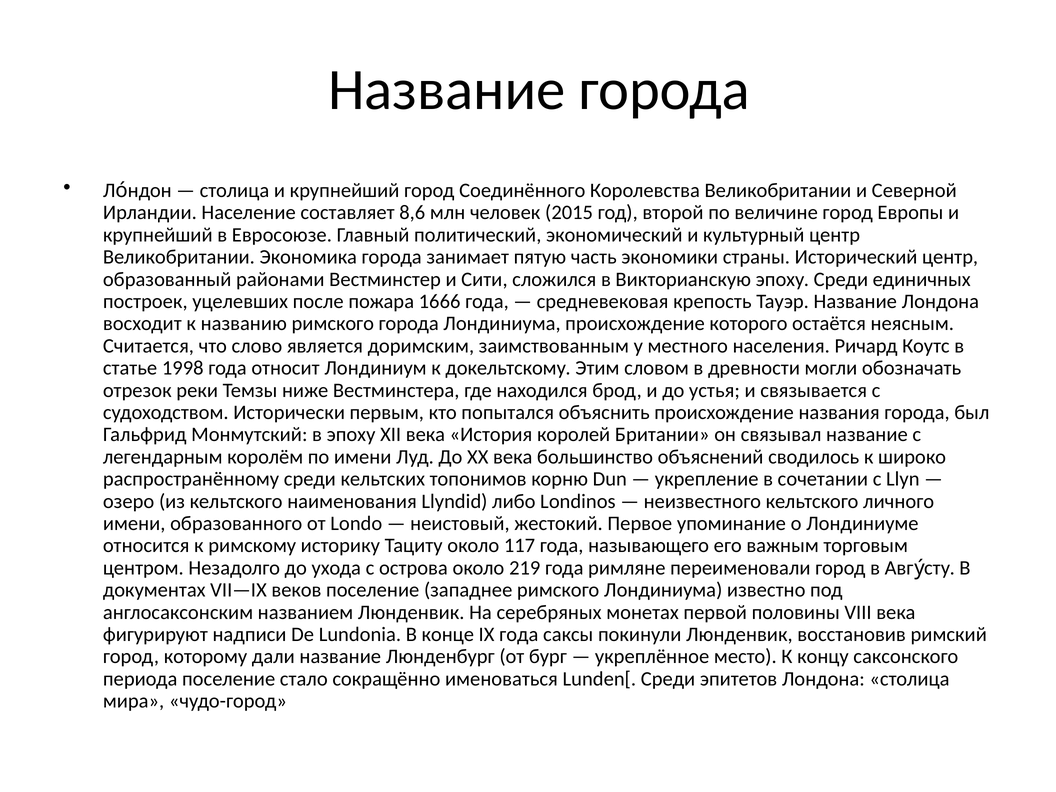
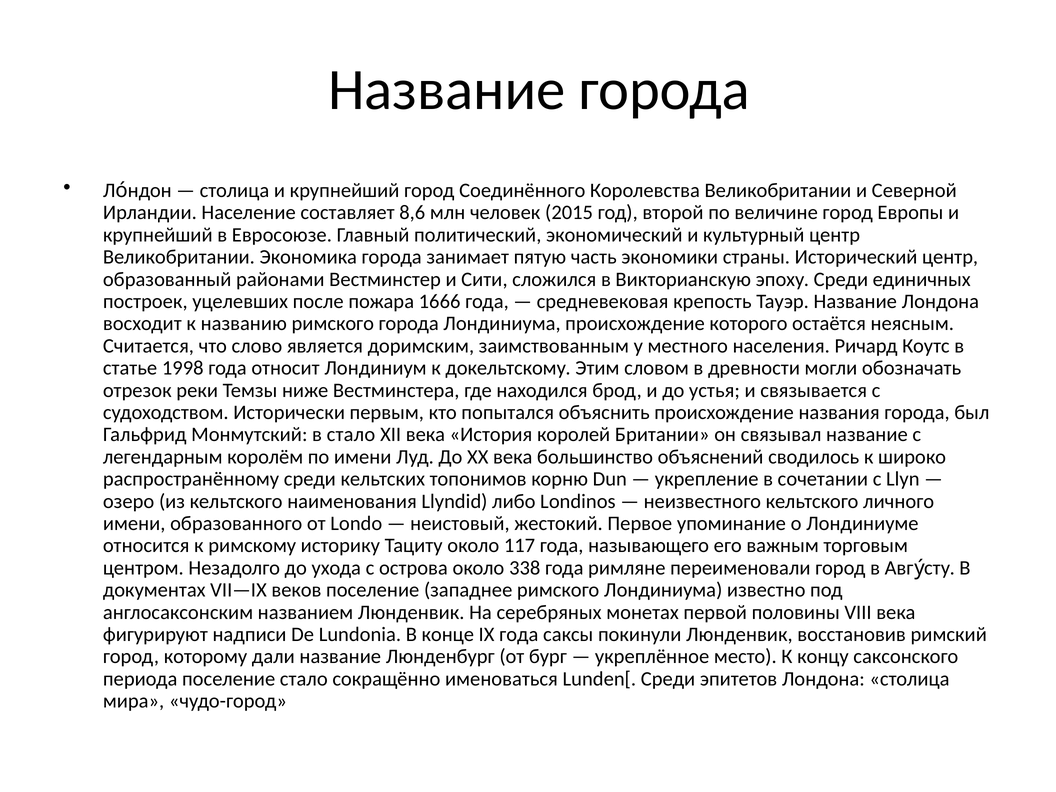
в эпоху: эпоху -> стало
219: 219 -> 338
